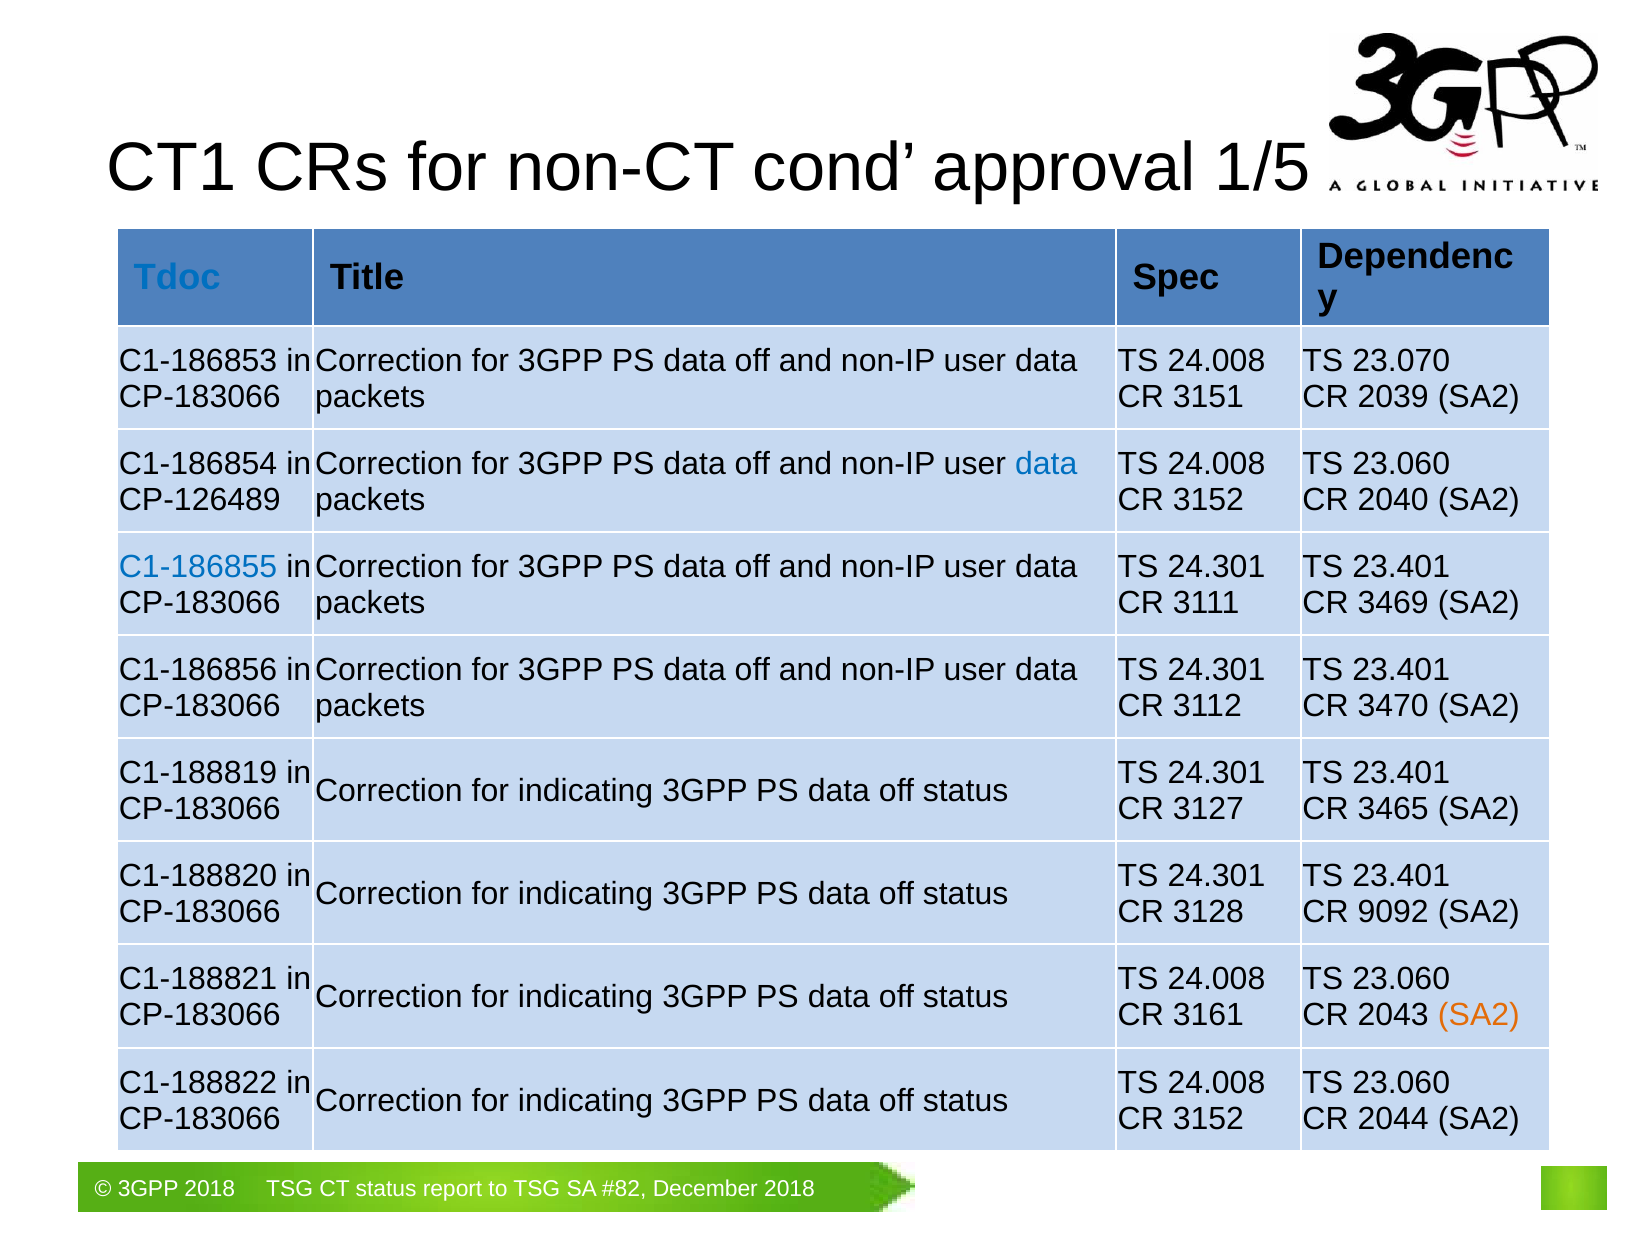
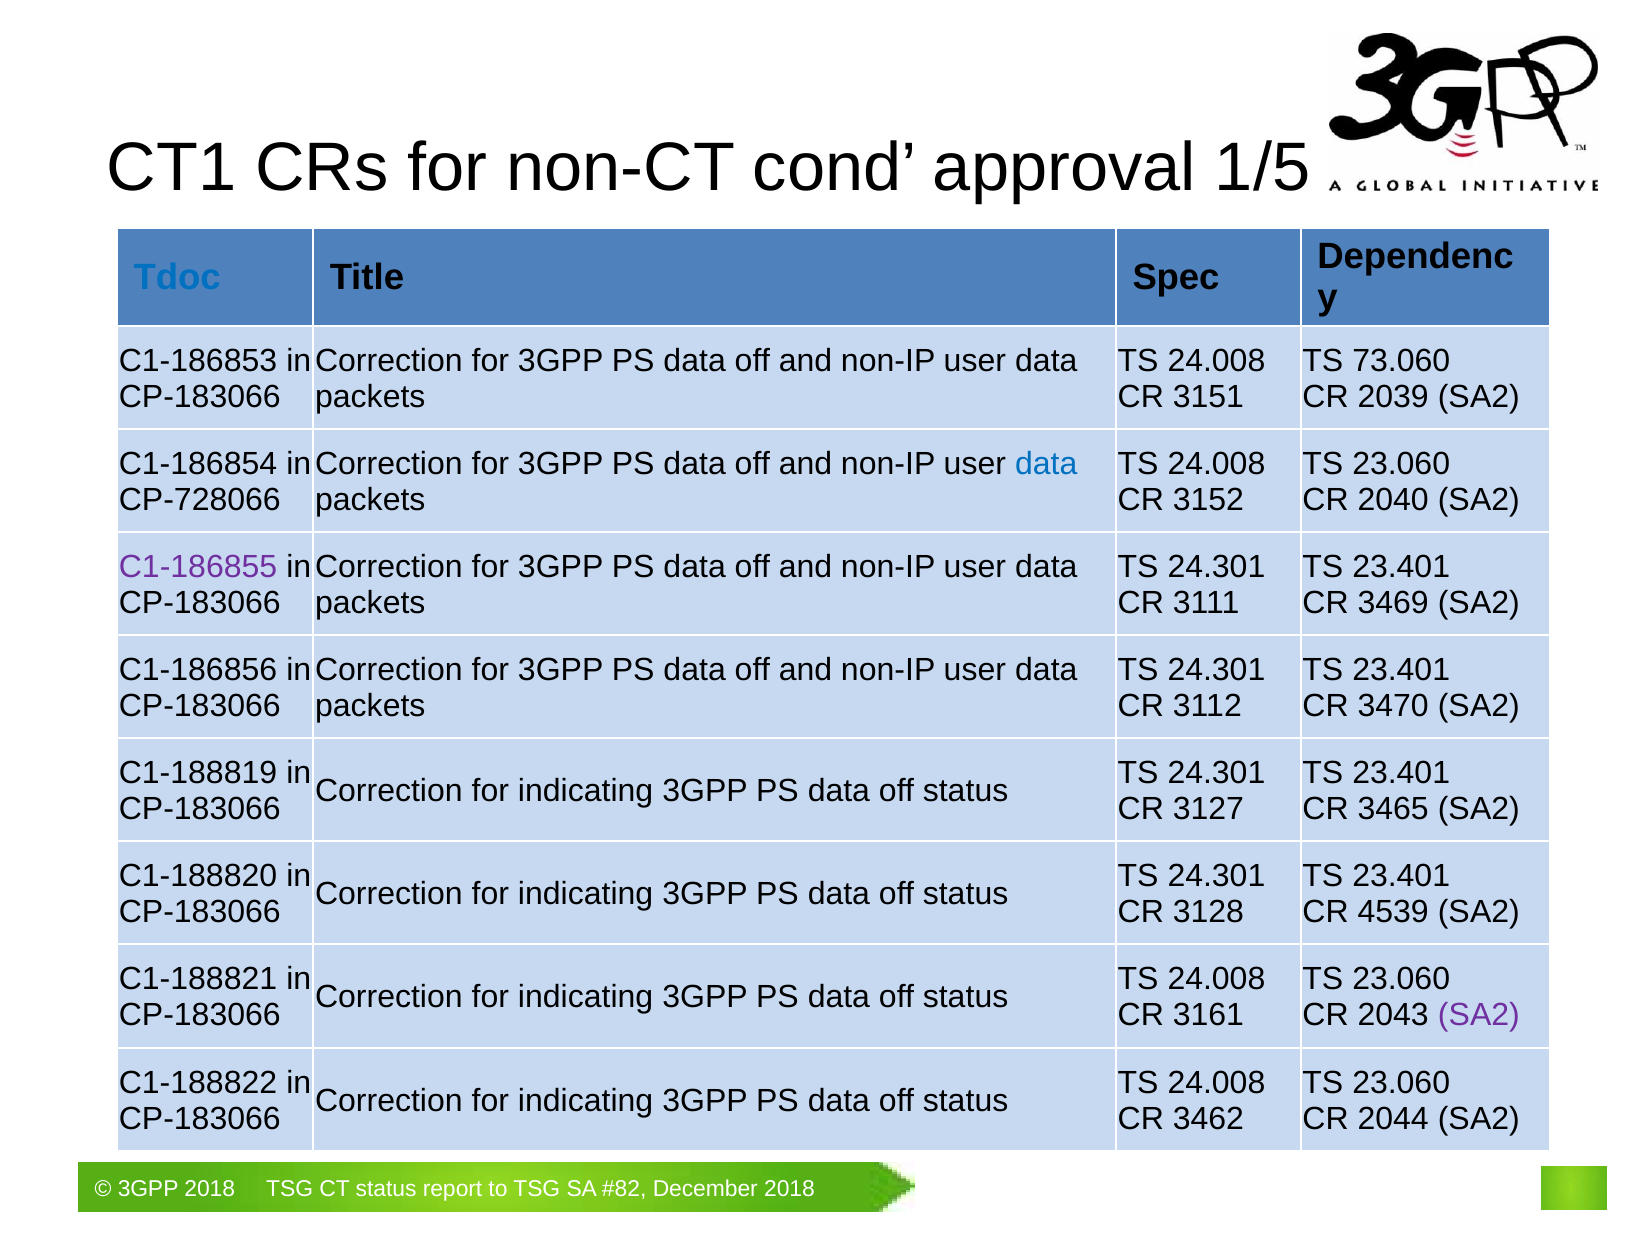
23.070: 23.070 -> 73.060
CP-126489: CP-126489 -> CP-728066
C1-186855 colour: blue -> purple
9092: 9092 -> 4539
SA2 at (1479, 1015) colour: orange -> purple
3152 at (1208, 1118): 3152 -> 3462
